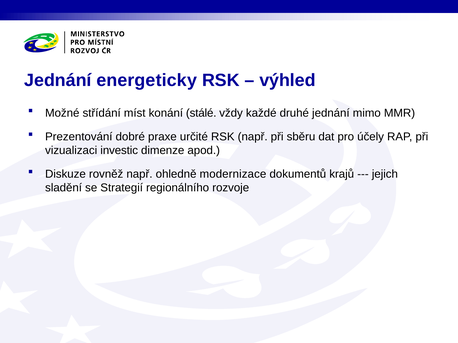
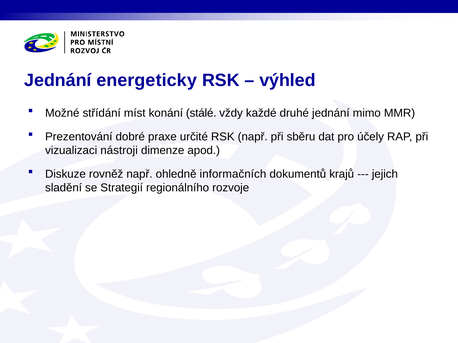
investic: investic -> nástroji
modernizace: modernizace -> informačních
